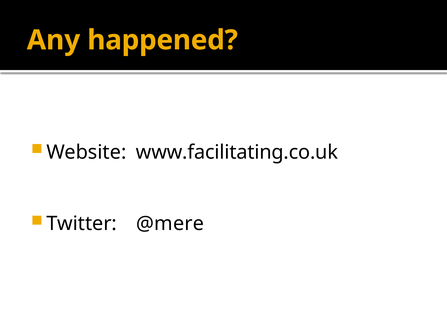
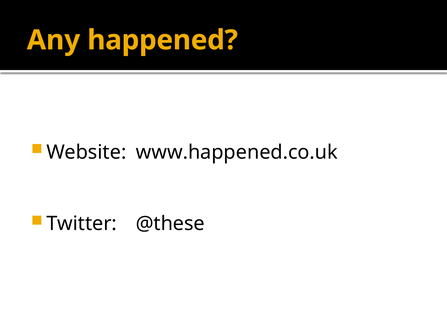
www.facilitating.co.uk: www.facilitating.co.uk -> www.happened.co.uk
@mere: @mere -> @these
